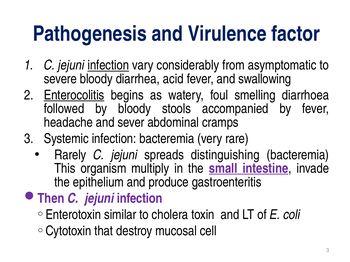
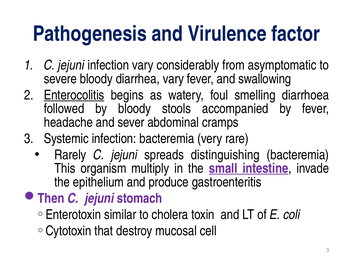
infection at (108, 65) underline: present -> none
diarrhea acid: acid -> vary
Then C jejuni infection: infection -> stomach
